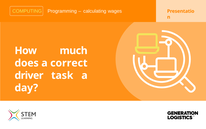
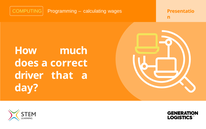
task: task -> that
